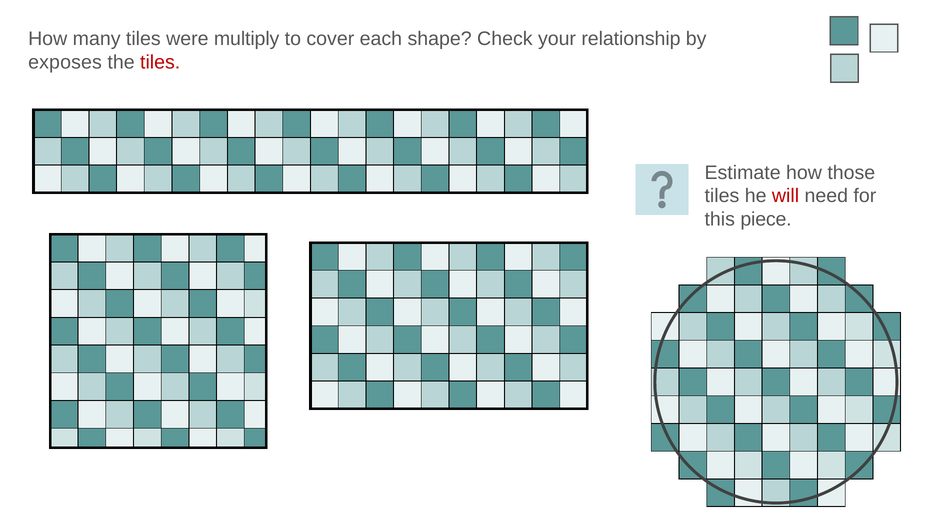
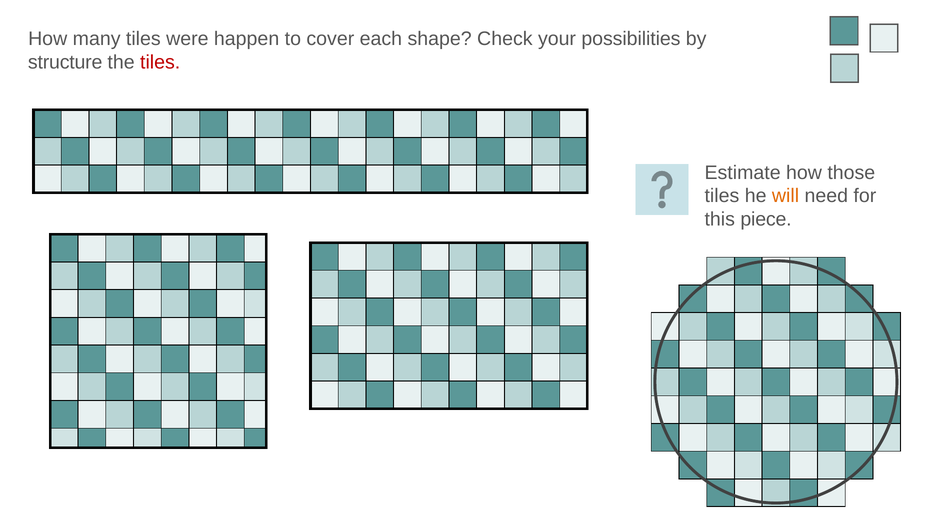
multiply: multiply -> happen
relationship: relationship -> possibilities
exposes: exposes -> structure
will colour: red -> orange
